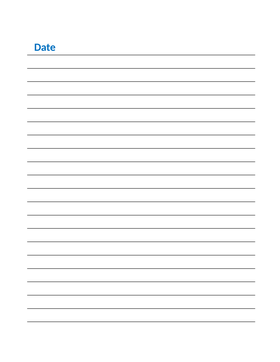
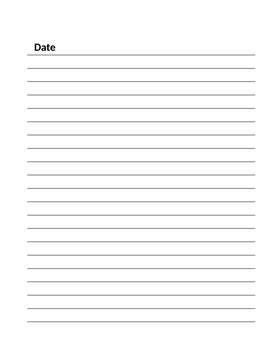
Date colour: blue -> black
